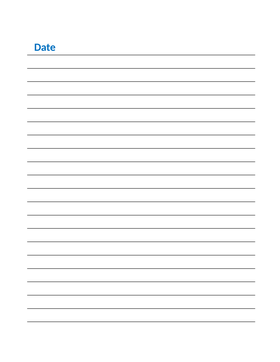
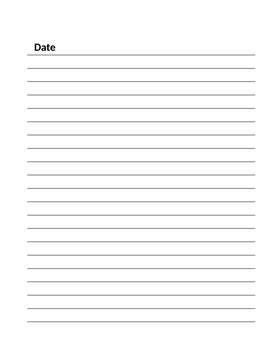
Date colour: blue -> black
